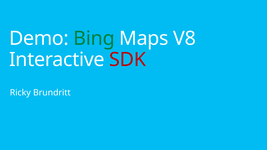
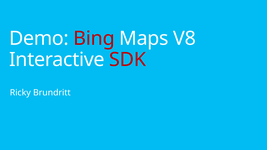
Bing colour: green -> red
